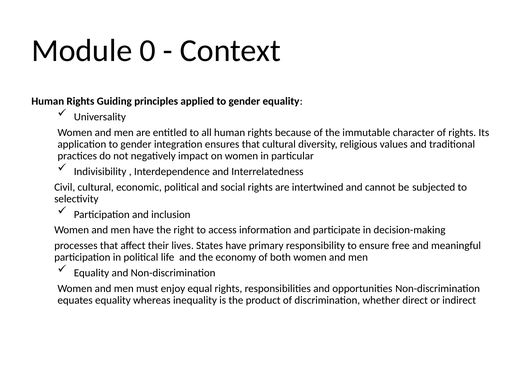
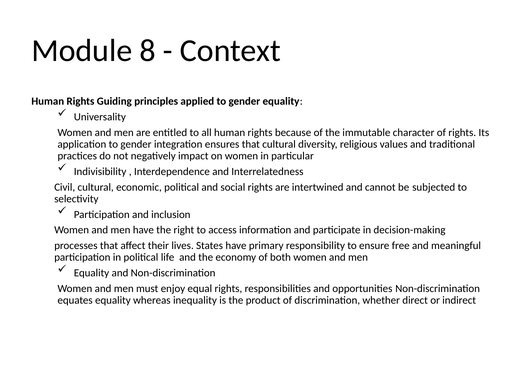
0: 0 -> 8
